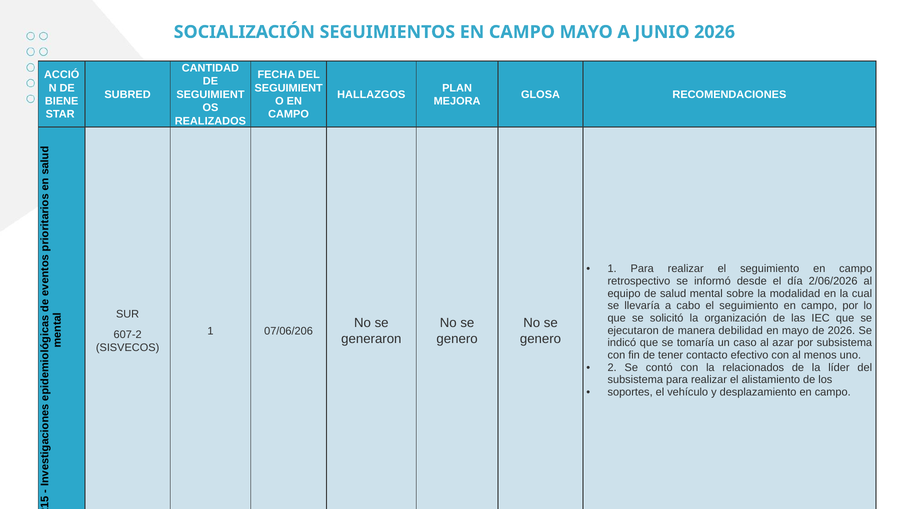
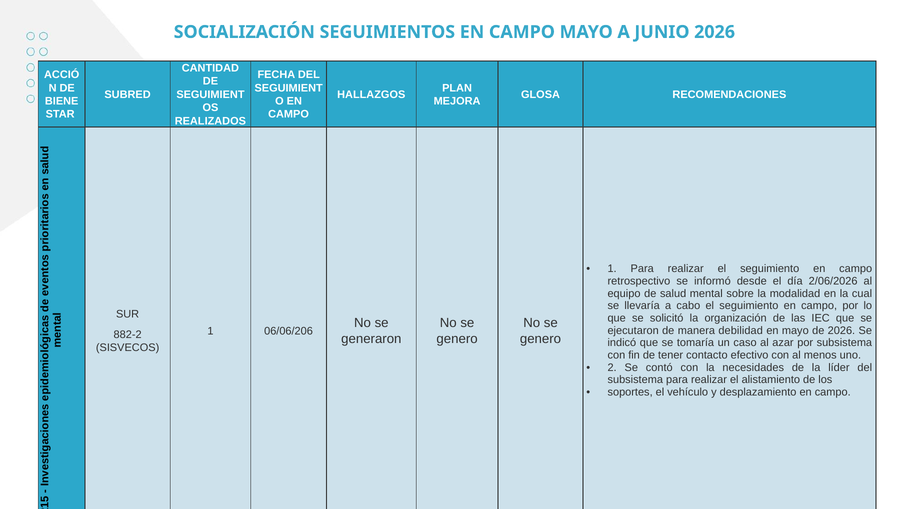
07/06/206: 07/06/206 -> 06/06/206
607-2: 607-2 -> 882-2
relacionados: relacionados -> necesidades
